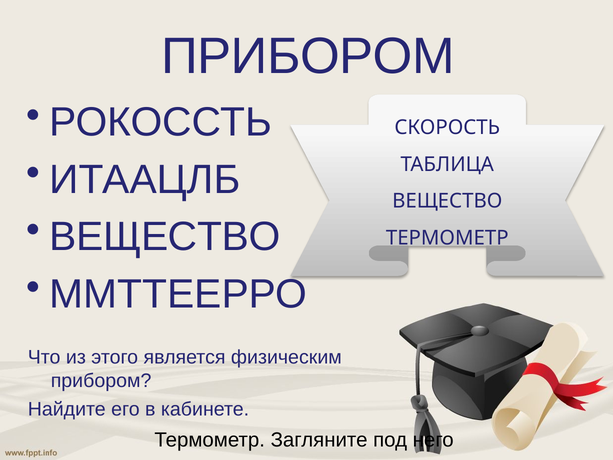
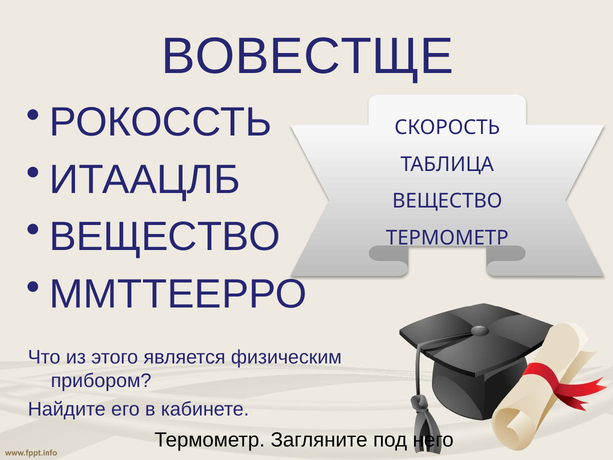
ПРИБОРОМ at (308, 56): ПРИБОРОМ -> ВОВЕСТЩЕ
